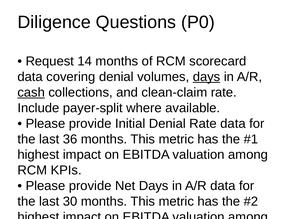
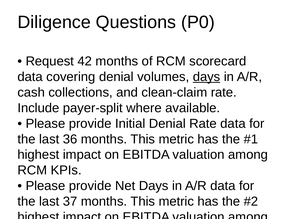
14: 14 -> 42
cash at (31, 92) underline: present -> none
30: 30 -> 37
